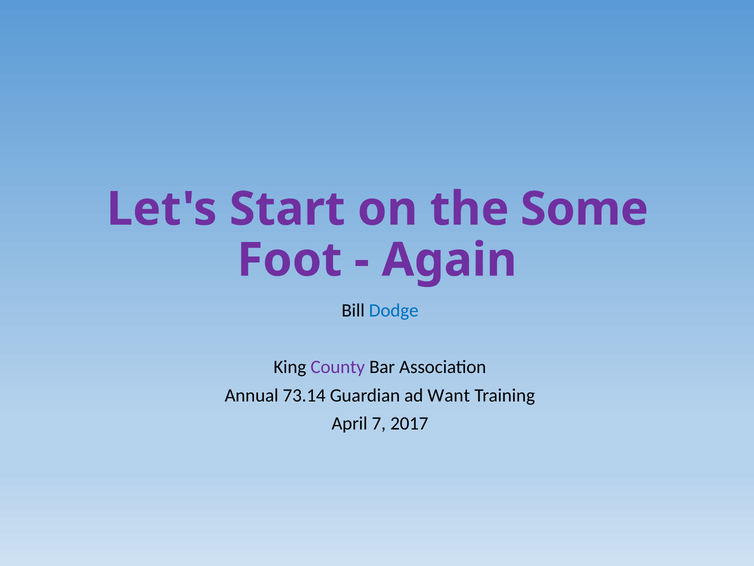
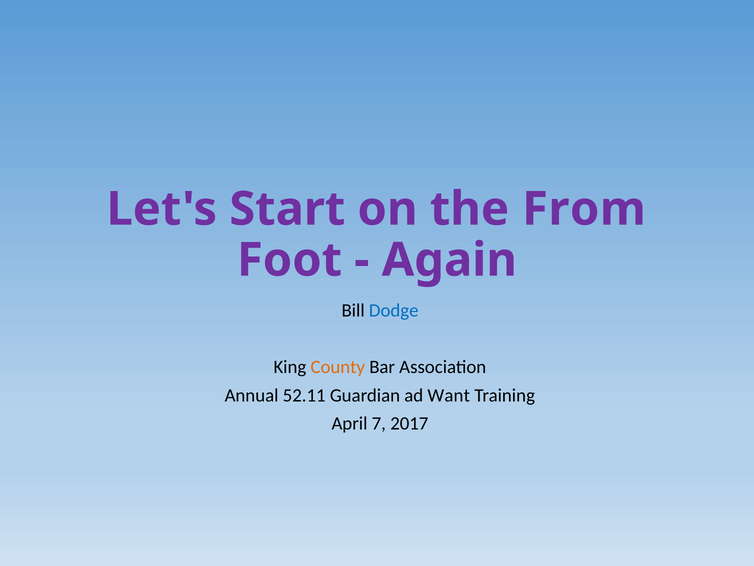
Some: Some -> From
County colour: purple -> orange
73.14: 73.14 -> 52.11
